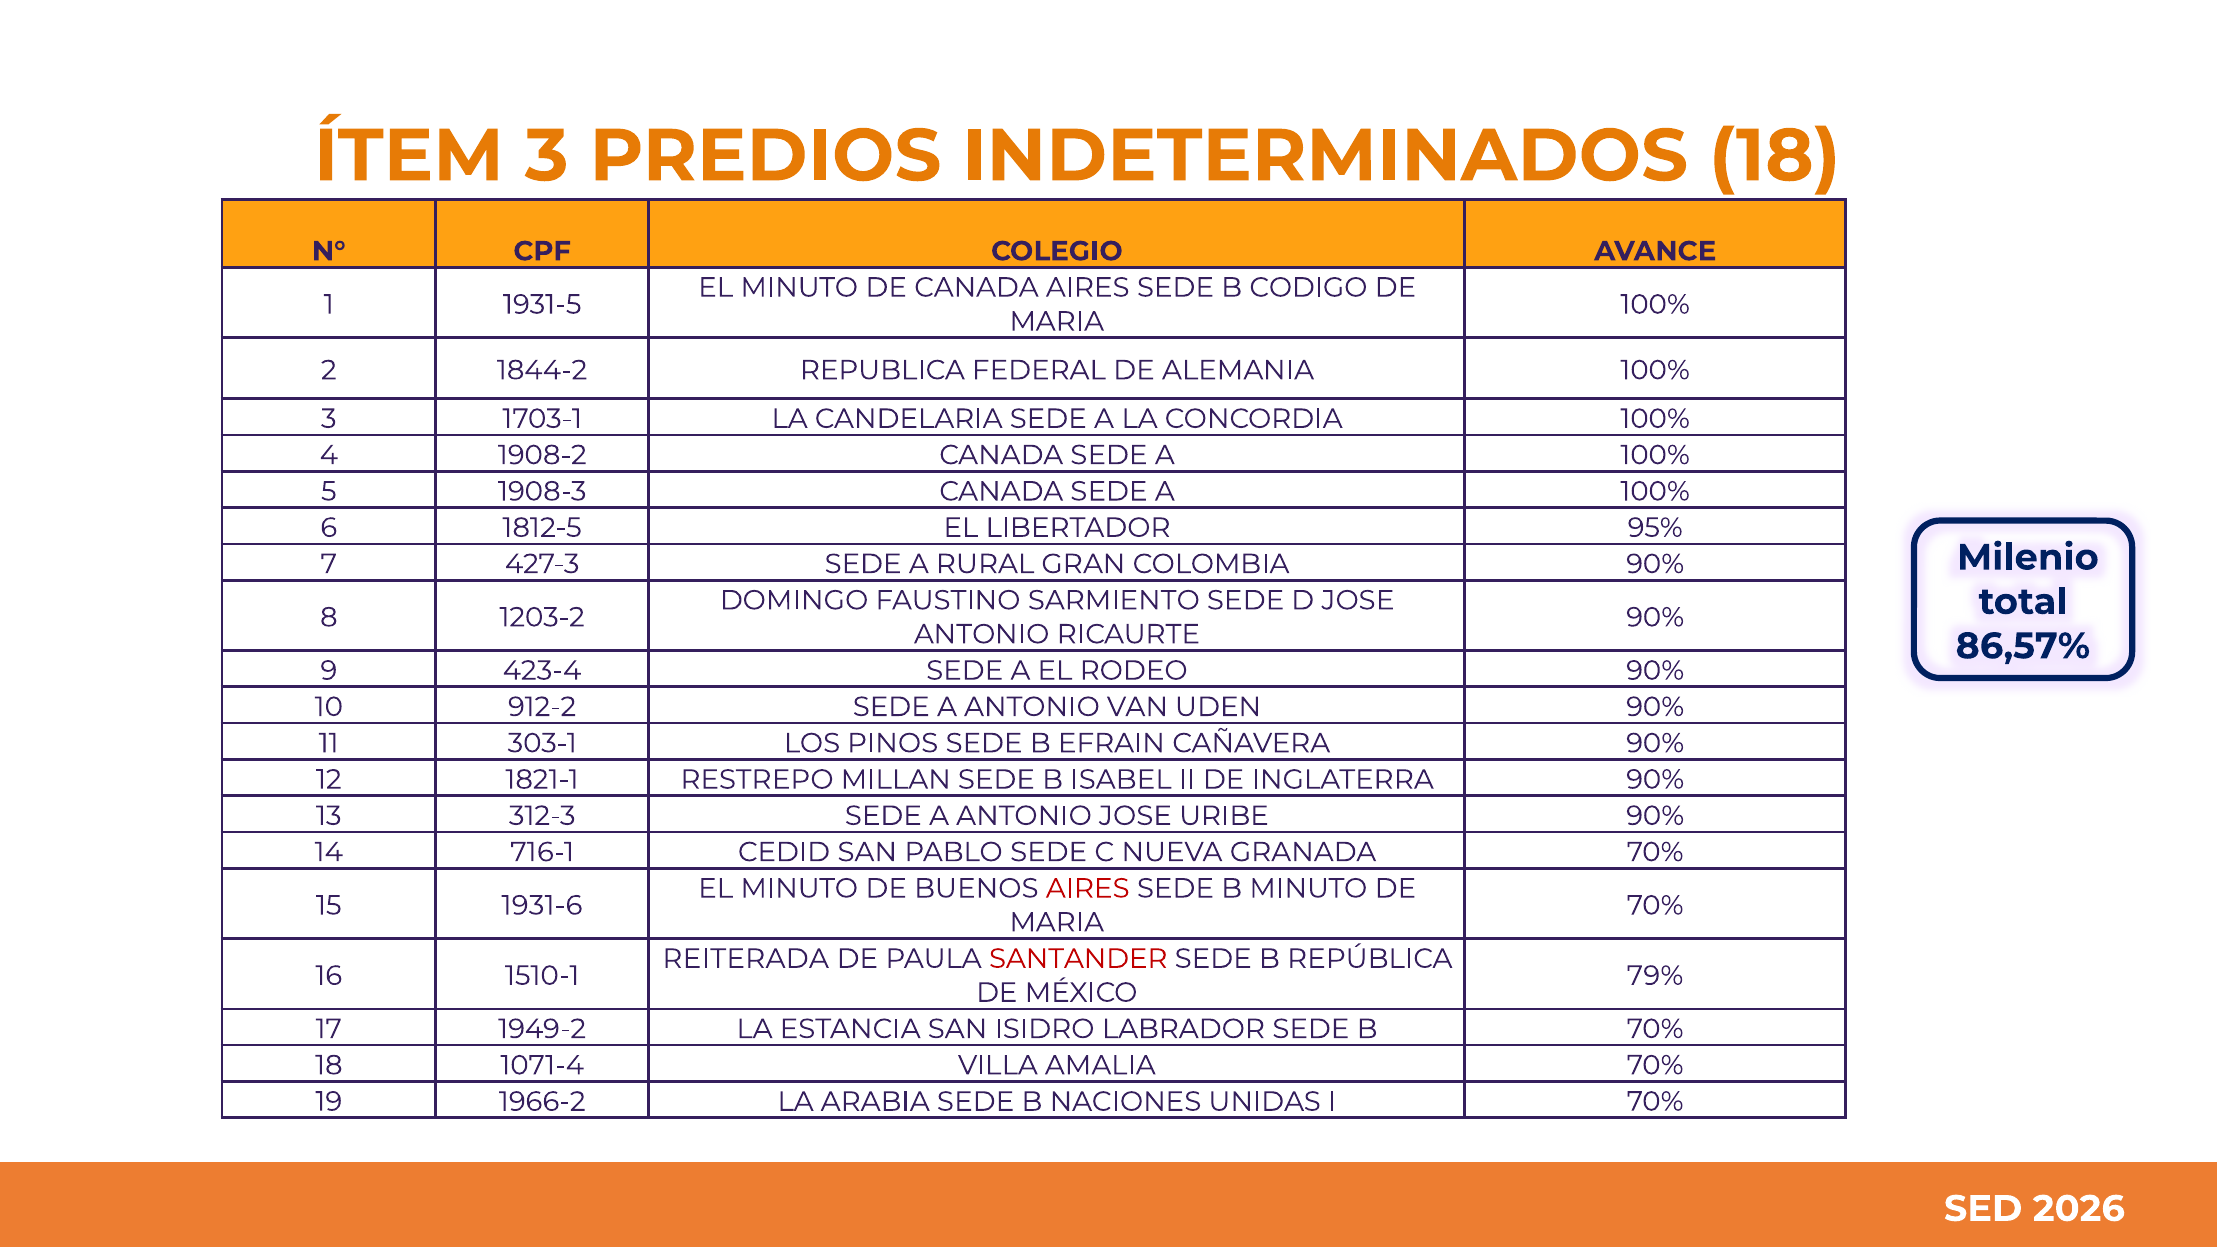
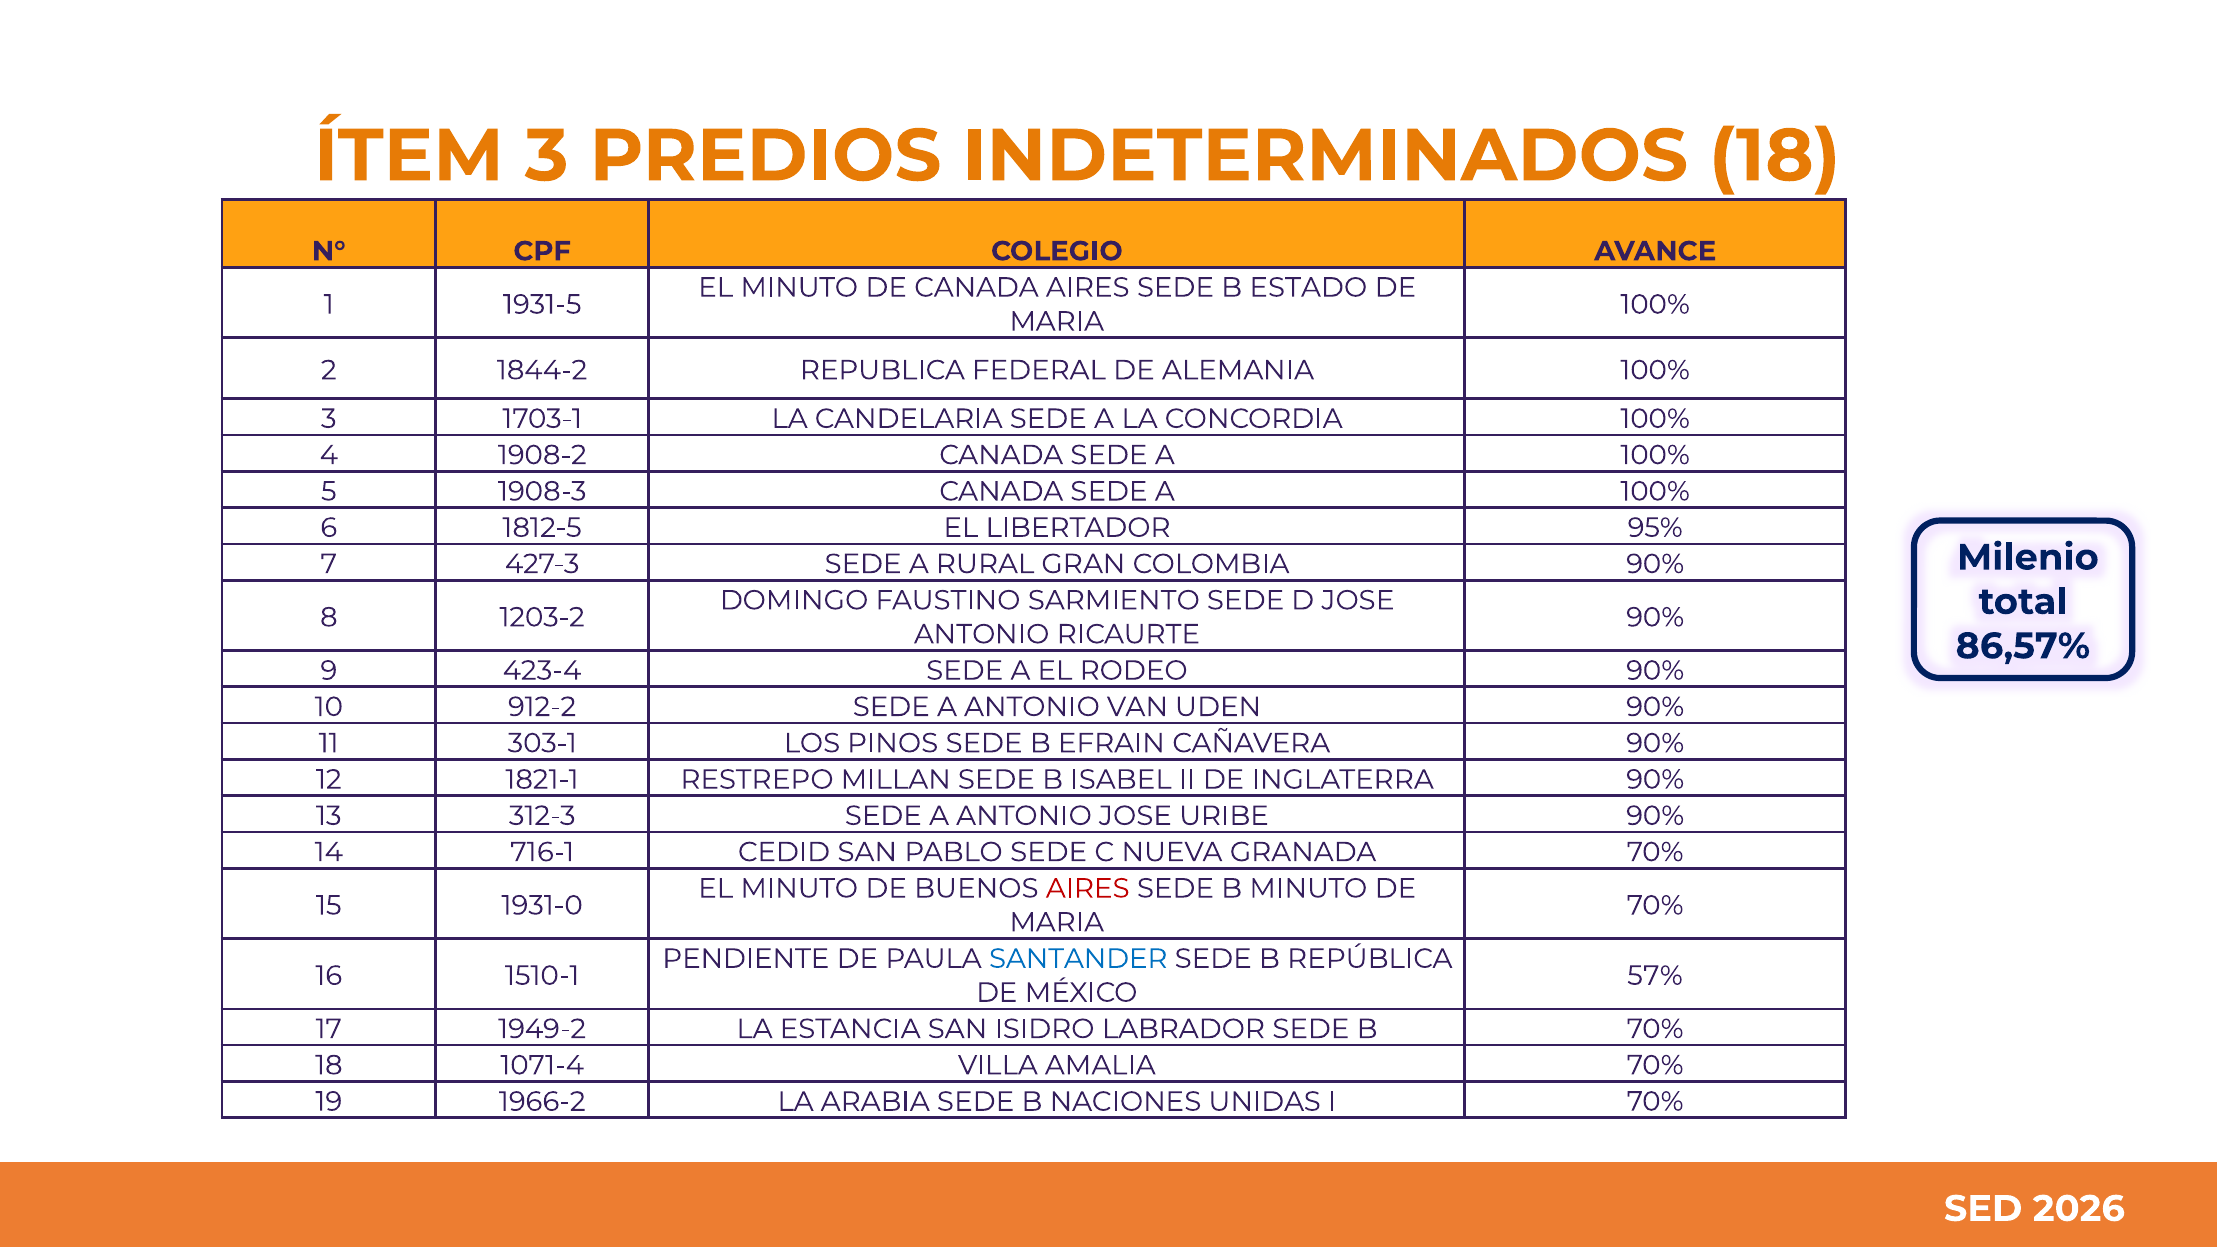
CODIGO: CODIGO -> ESTADO
1931-6: 1931-6 -> 1931-0
REITERADA: REITERADA -> PENDIENTE
SANTANDER colour: red -> blue
79%: 79% -> 57%
